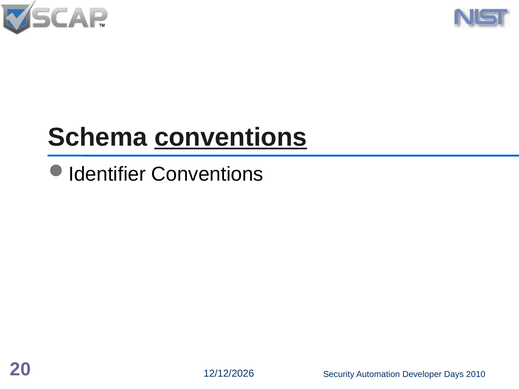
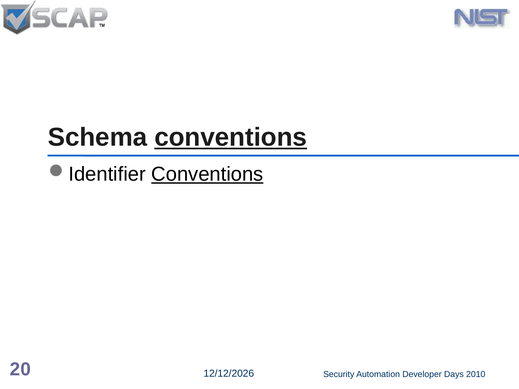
Conventions at (207, 174) underline: none -> present
